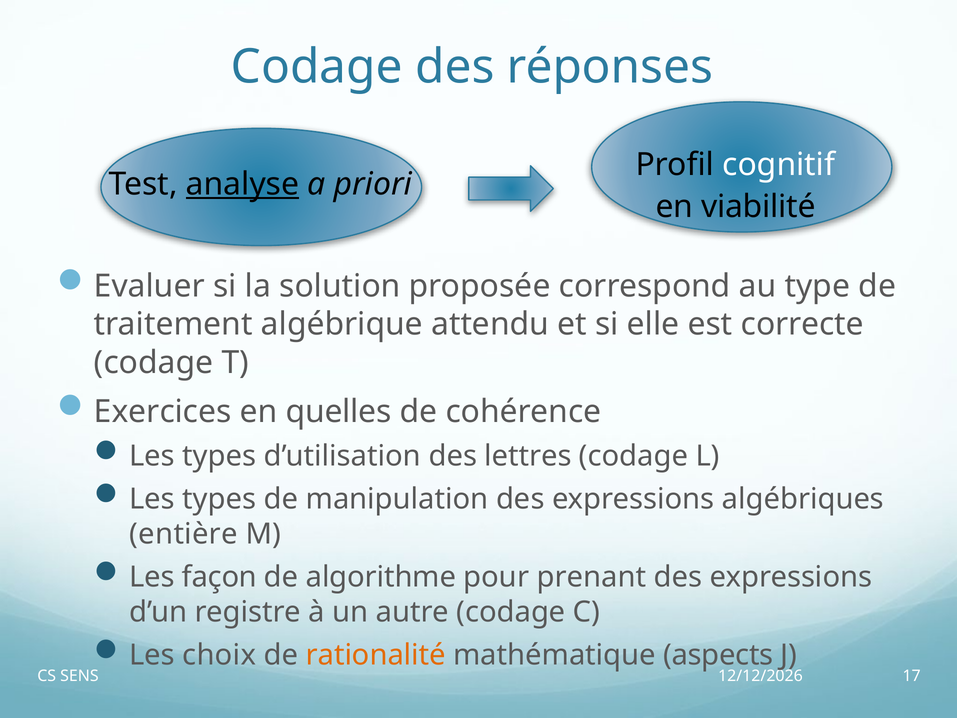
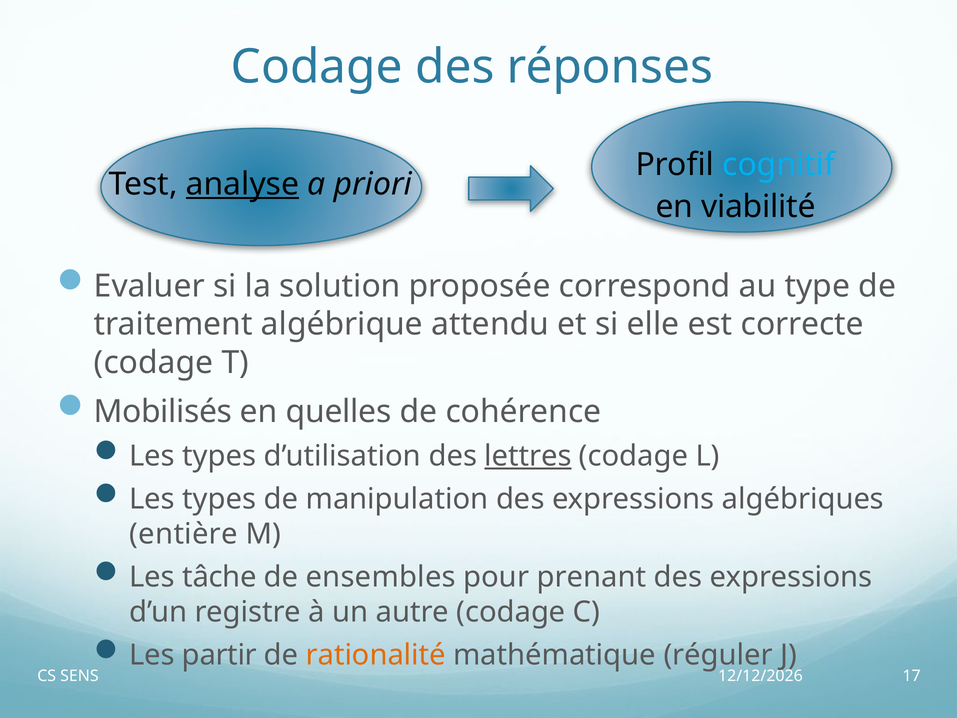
cognitif colour: white -> light blue
Exercices: Exercices -> Mobilisés
lettres underline: none -> present
façon: façon -> tâche
algorithme: algorithme -> ensembles
choix: choix -> partir
aspects: aspects -> réguler
